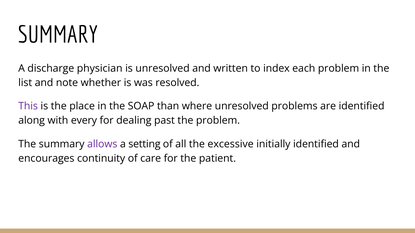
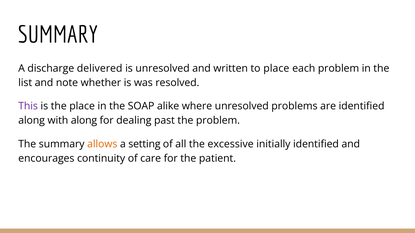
physician: physician -> delivered
to index: index -> place
than: than -> alike
with every: every -> along
allows colour: purple -> orange
